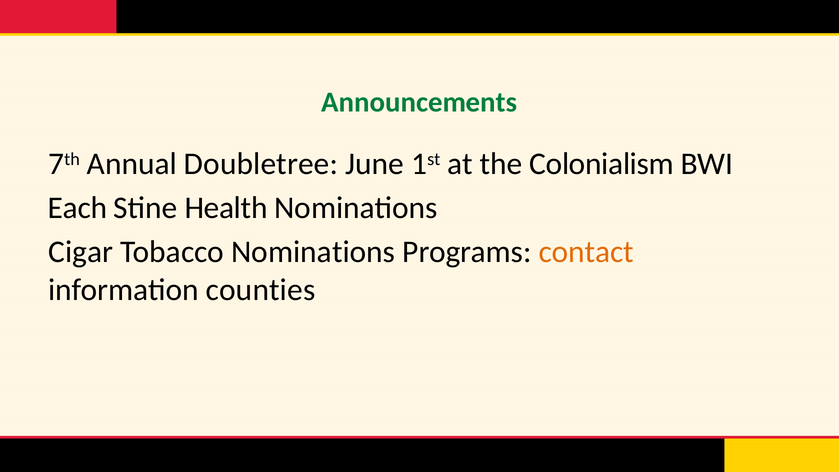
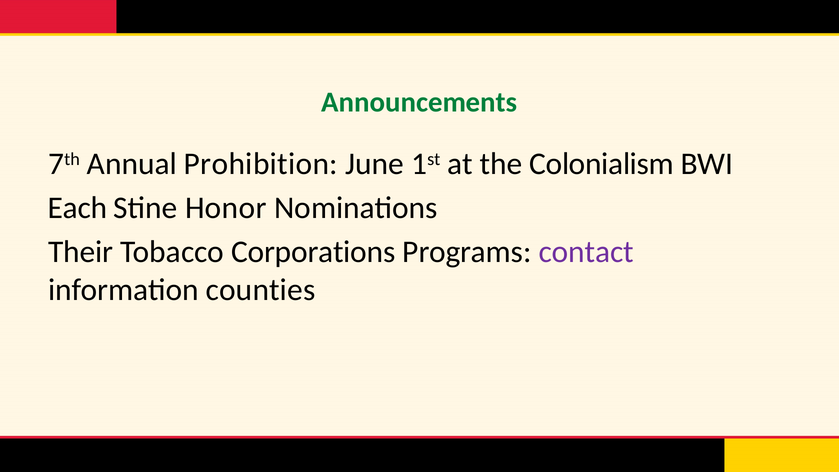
Doubletree: Doubletree -> Prohibition
Health: Health -> Honor
Cigar: Cigar -> Their
Tobacco Nominations: Nominations -> Corporations
contact colour: orange -> purple
